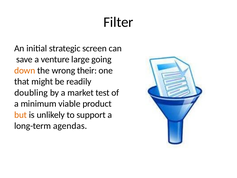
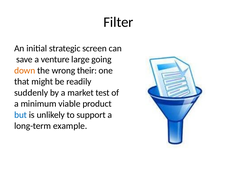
doubling: doubling -> suddenly
but colour: orange -> blue
agendas: agendas -> example
